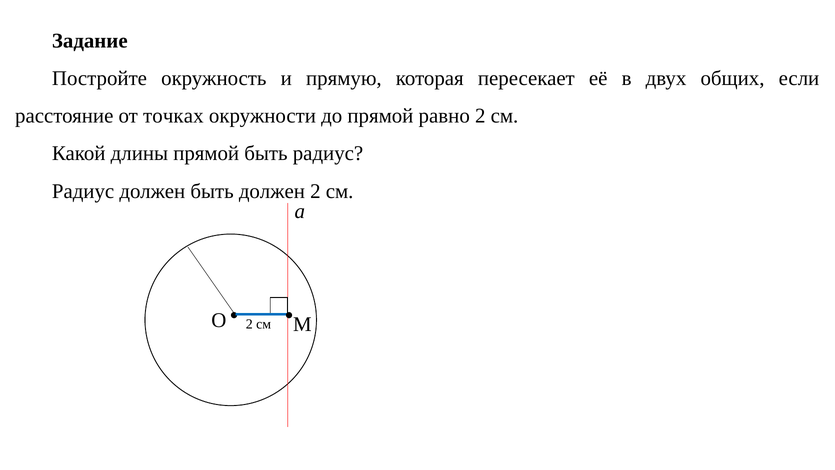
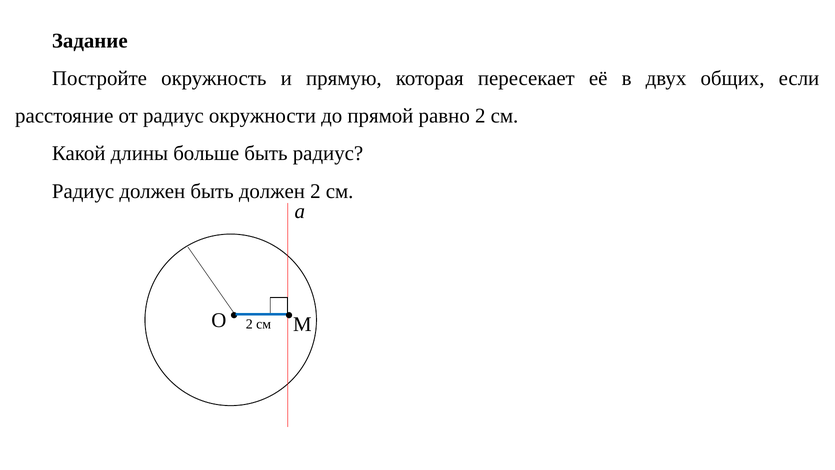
от точках: точках -> радиус
длины прямой: прямой -> больше
